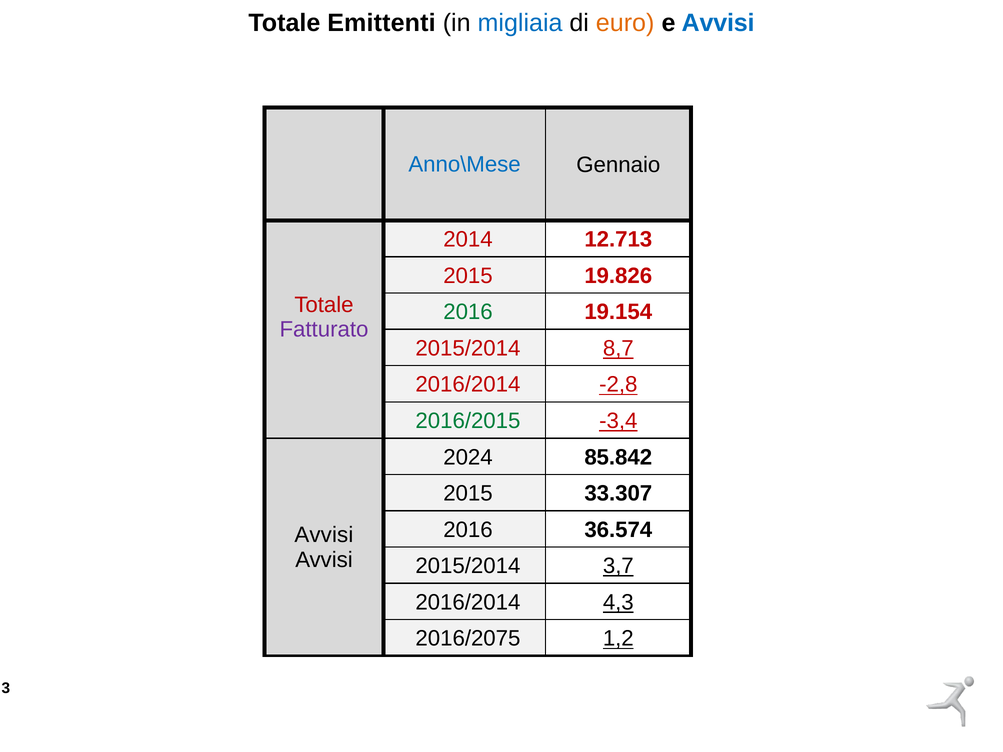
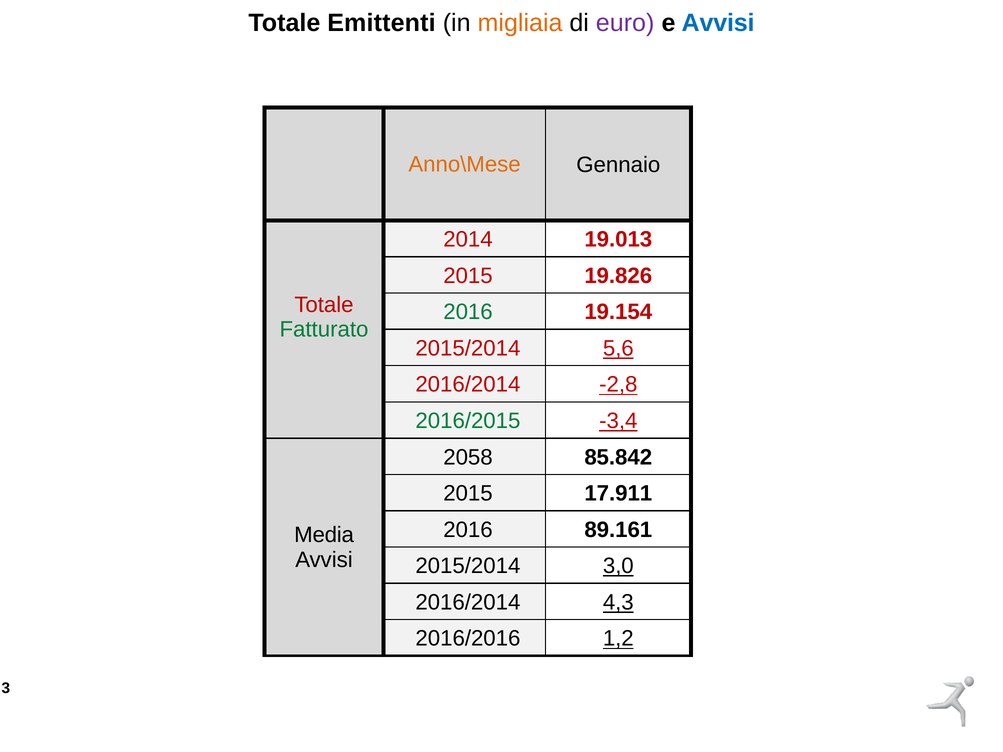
migliaia colour: blue -> orange
euro colour: orange -> purple
Anno\Mese colour: blue -> orange
12.713: 12.713 -> 19.013
Fatturato colour: purple -> green
8,7: 8,7 -> 5,6
2024: 2024 -> 2058
33.307: 33.307 -> 17.911
36.574: 36.574 -> 89.161
Avvisi at (324, 535): Avvisi -> Media
3,7: 3,7 -> 3,0
2016/2075: 2016/2075 -> 2016/2016
